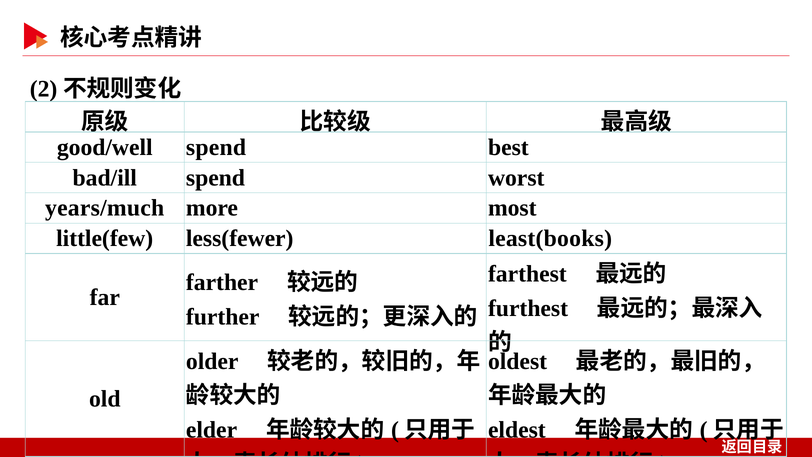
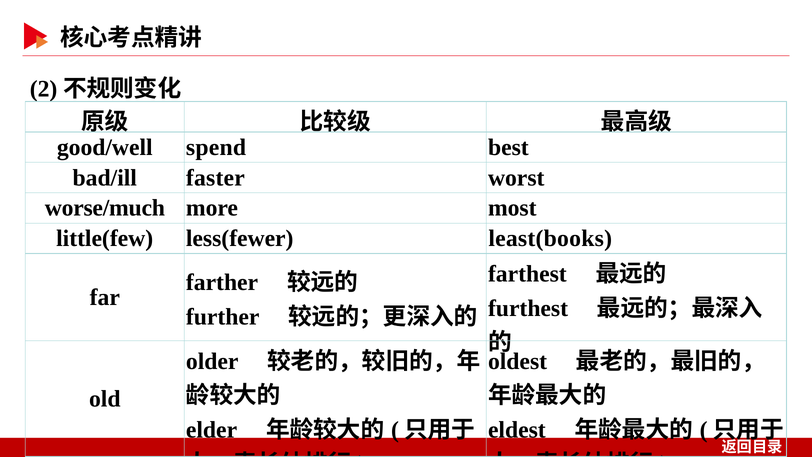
bad/ill spend: spend -> faster
years/much: years/much -> worse/much
